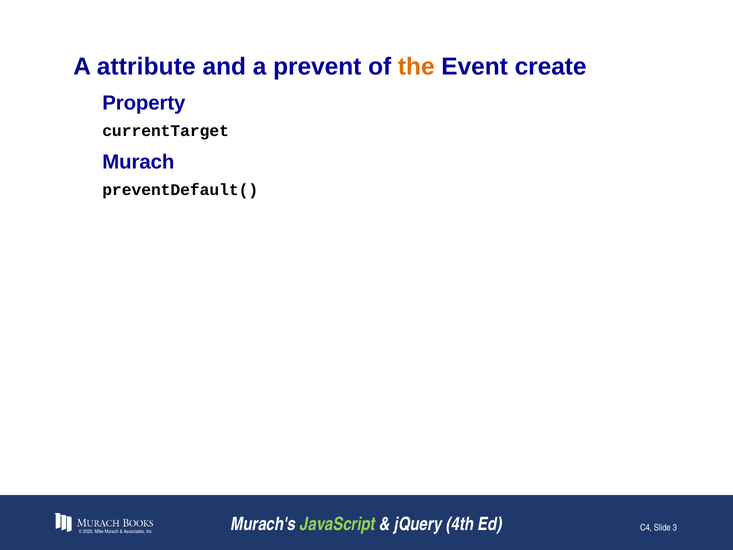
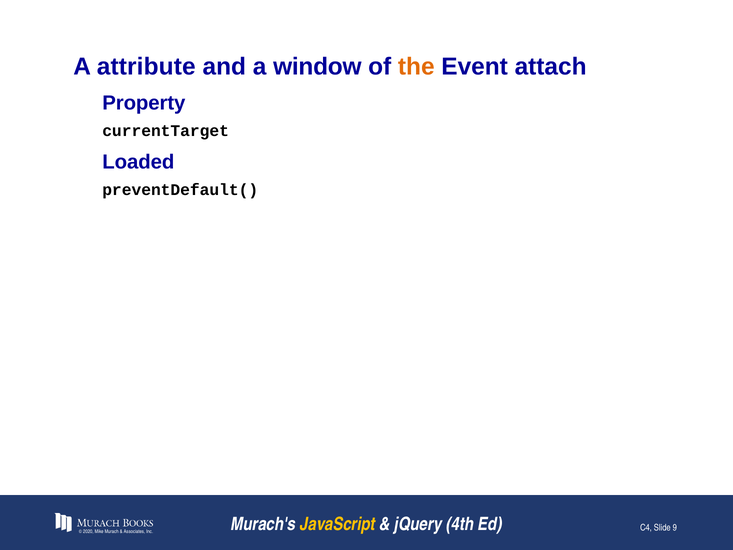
prevent: prevent -> window
create: create -> attach
Murach at (138, 162): Murach -> Loaded
JavaScript colour: light green -> yellow
3: 3 -> 9
